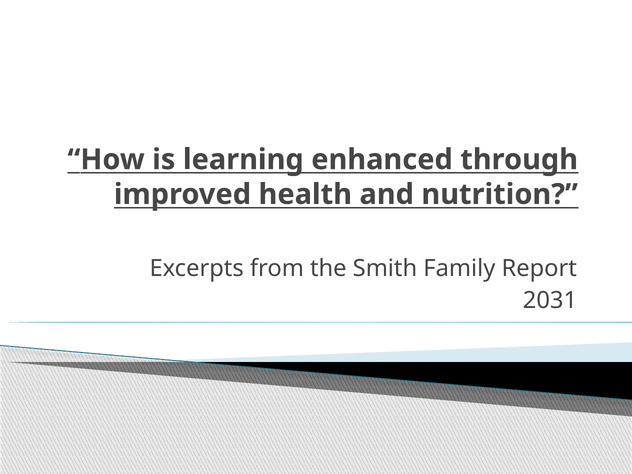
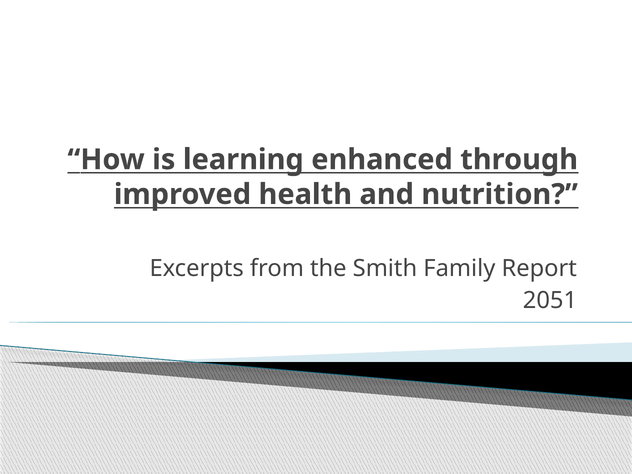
2031: 2031 -> 2051
